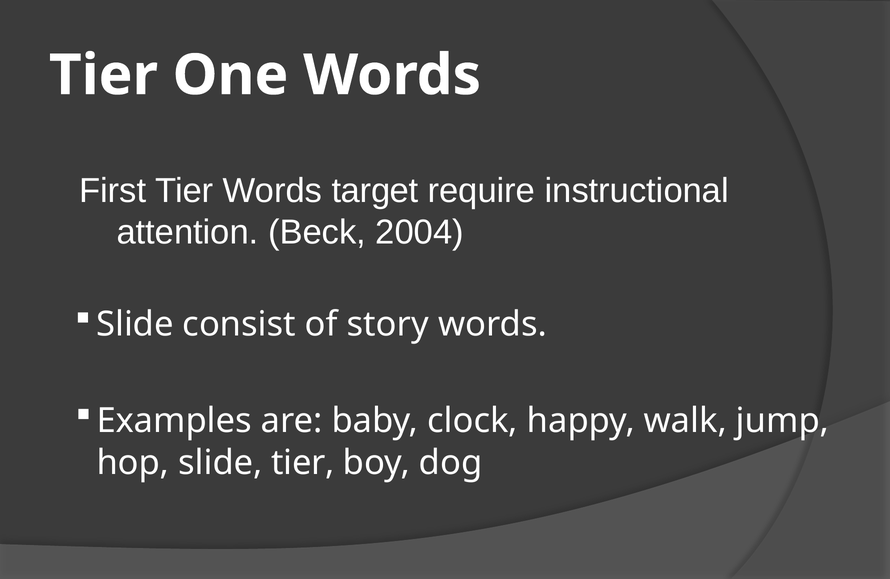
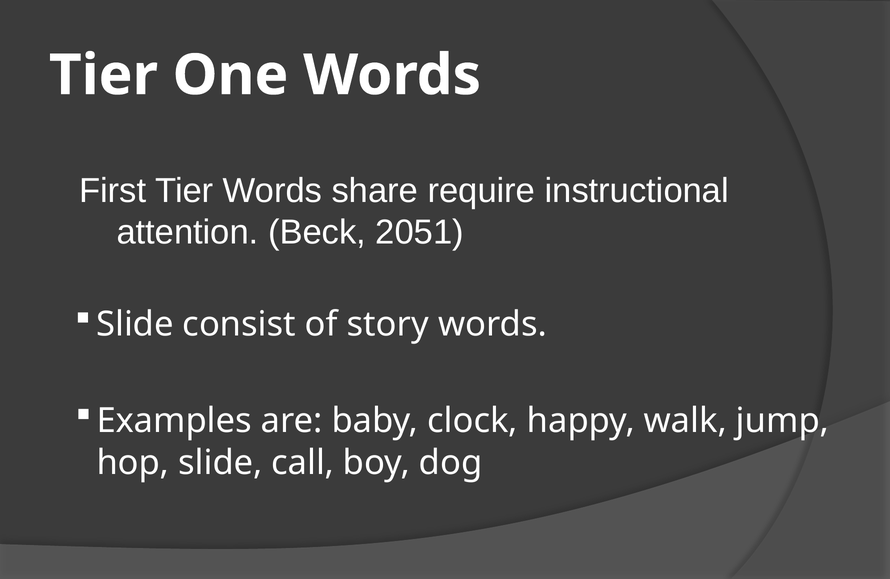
target: target -> share
2004: 2004 -> 2051
slide tier: tier -> call
